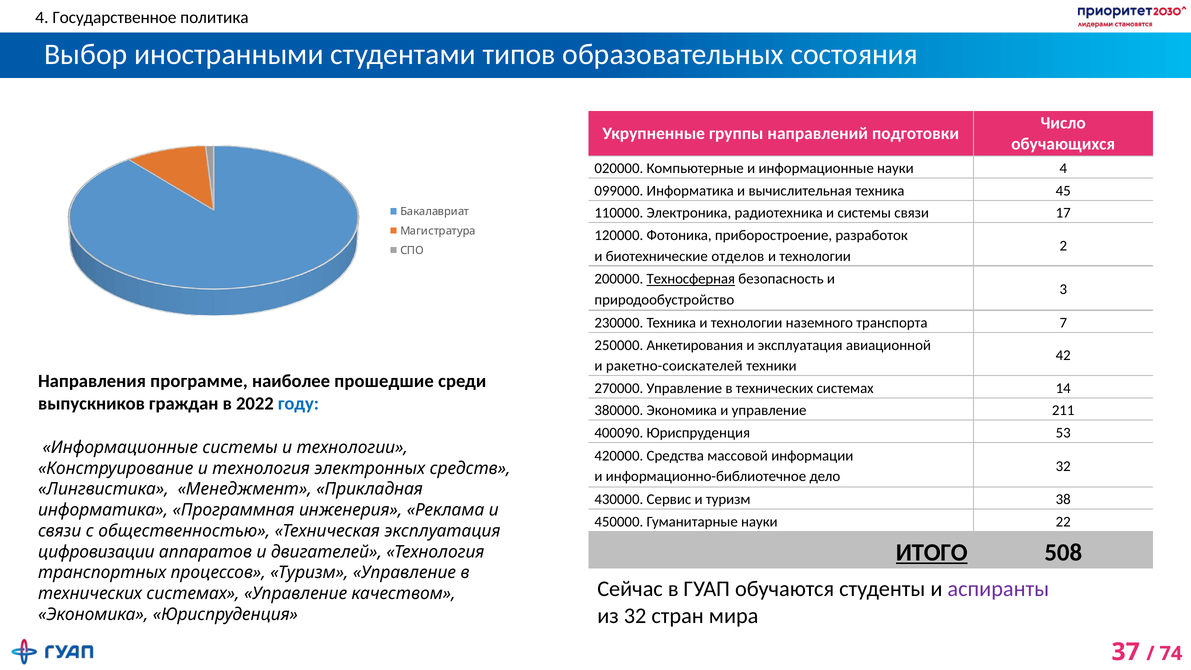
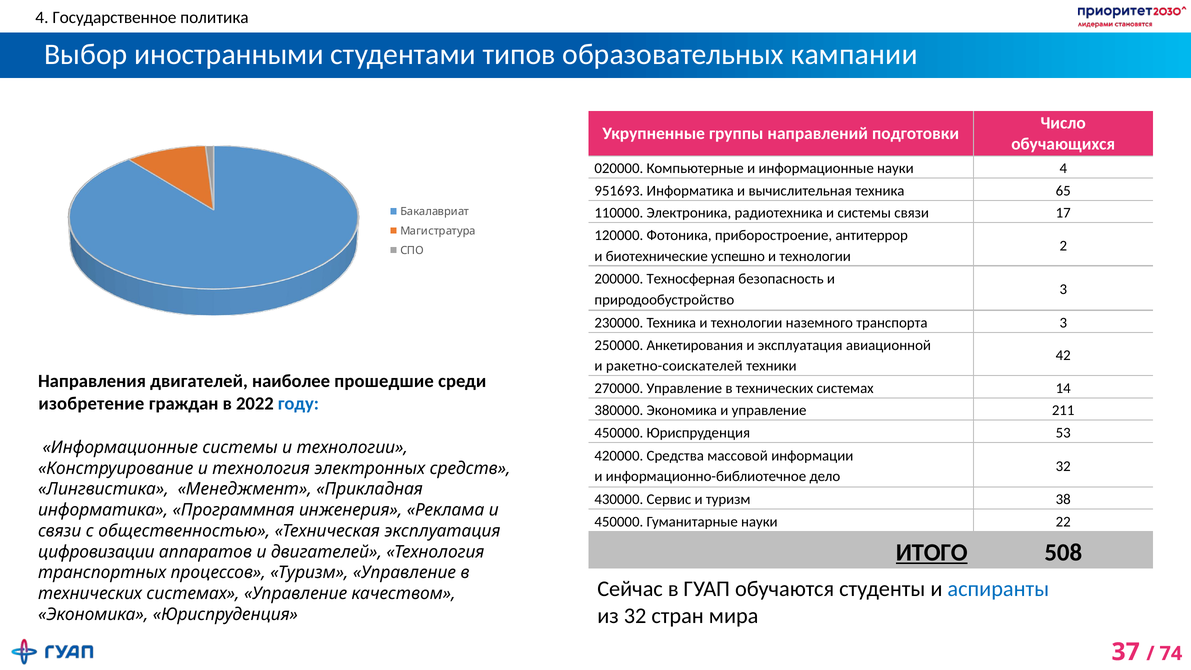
состояния: состояния -> кампании
099000: 099000 -> 951693
45: 45 -> 65
разработок: разработок -> антитеррор
отделов: отделов -> успешно
Техносферная underline: present -> none
транспорта 7: 7 -> 3
Направления программе: программе -> двигателей
выпускников: выпускников -> изобретение
400090 at (619, 433): 400090 -> 450000
аспиранты colour: purple -> blue
